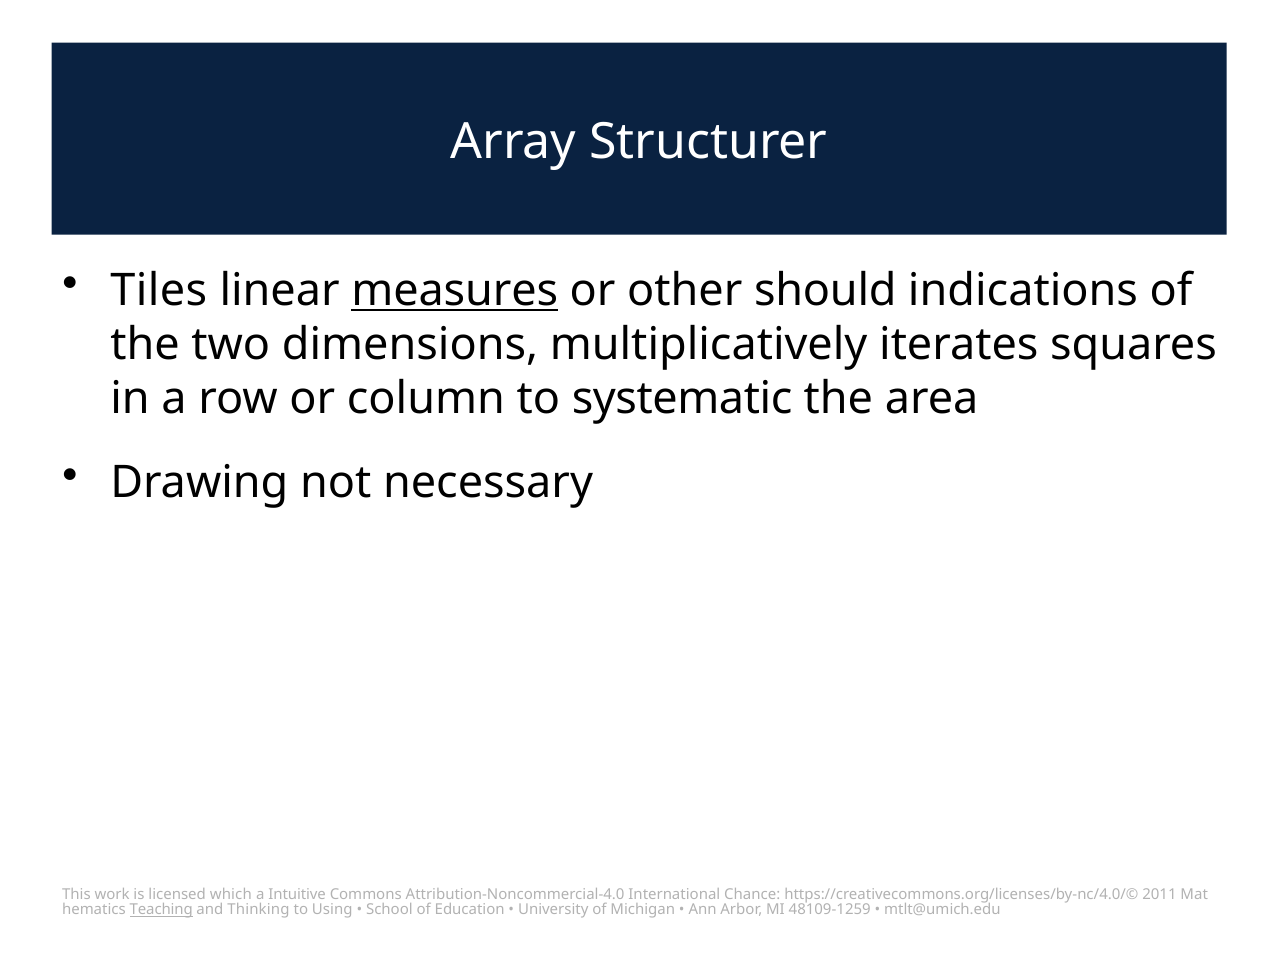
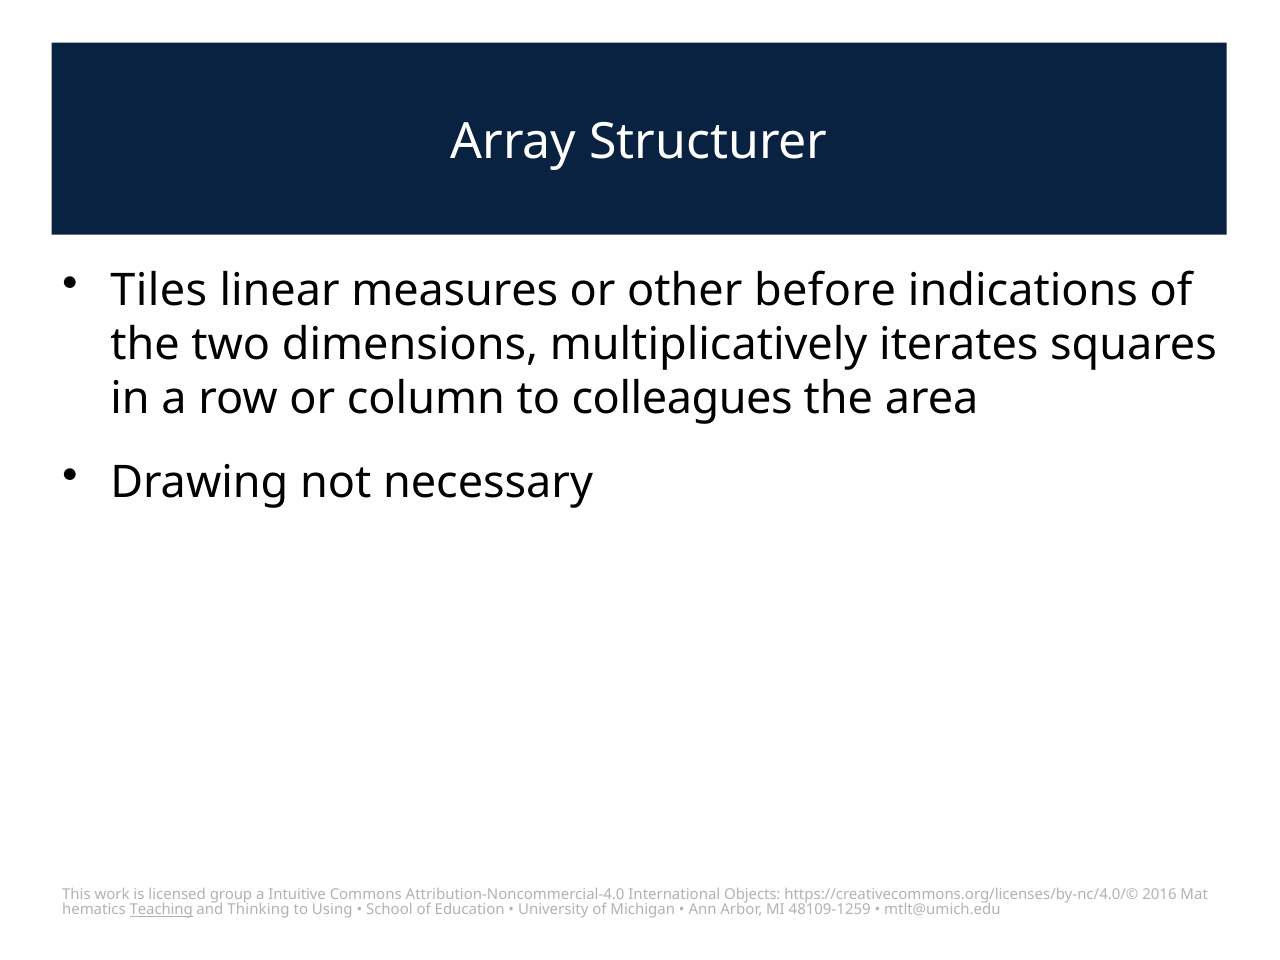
measures underline: present -> none
should: should -> before
systematic: systematic -> colleagues
which: which -> group
Chance: Chance -> Objects
2011: 2011 -> 2016
